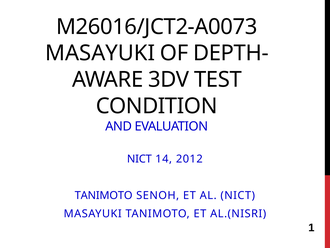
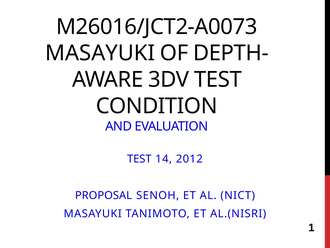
NICT at (139, 159): NICT -> TEST
TANIMOTO at (104, 195): TANIMOTO -> PROPOSAL
